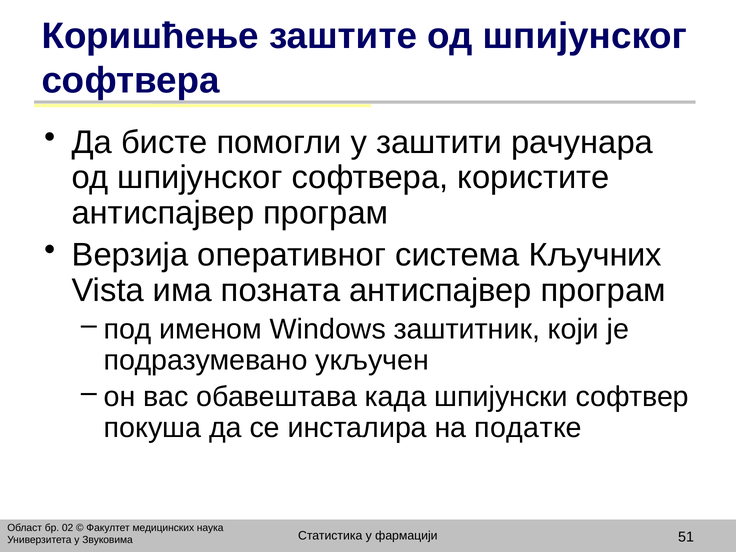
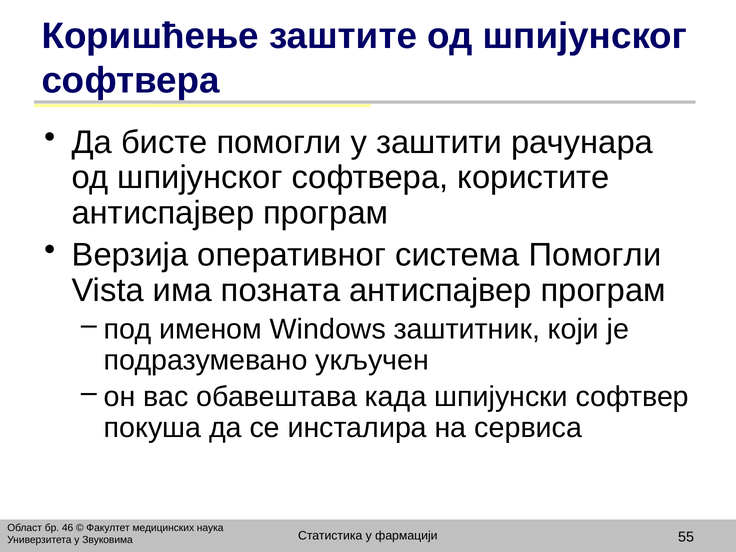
система Кључних: Кључних -> Помогли
податке: податке -> сервиса
02: 02 -> 46
51: 51 -> 55
